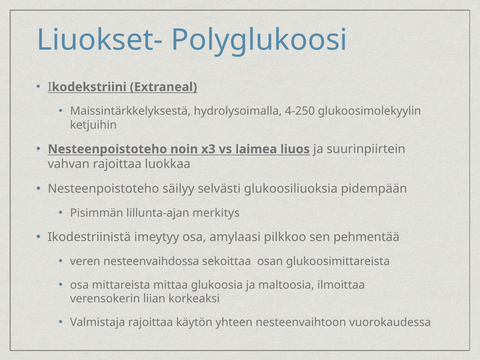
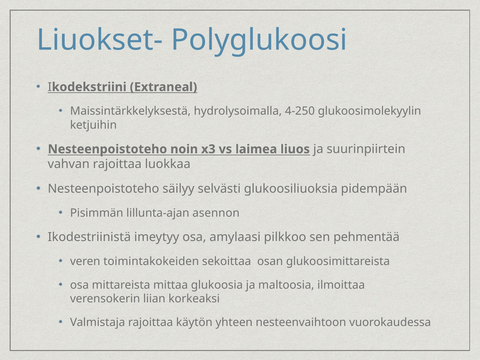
merkitys: merkitys -> asennon
nesteenvaihdossa: nesteenvaihdossa -> toimintakokeiden
